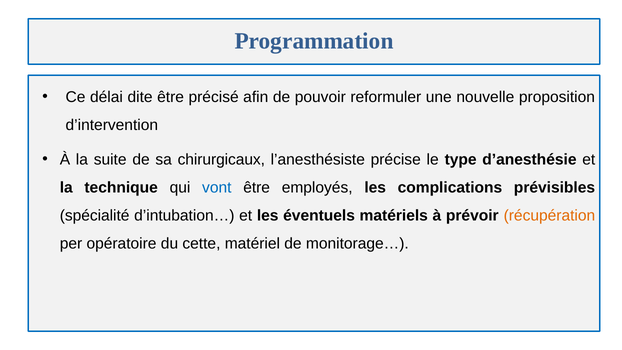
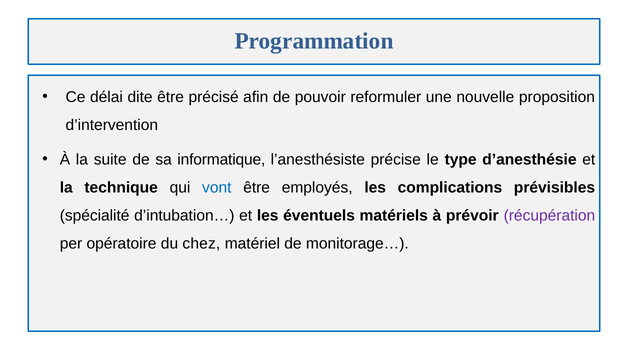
chirurgicaux: chirurgicaux -> informatique
récupération colour: orange -> purple
cette: cette -> chez
